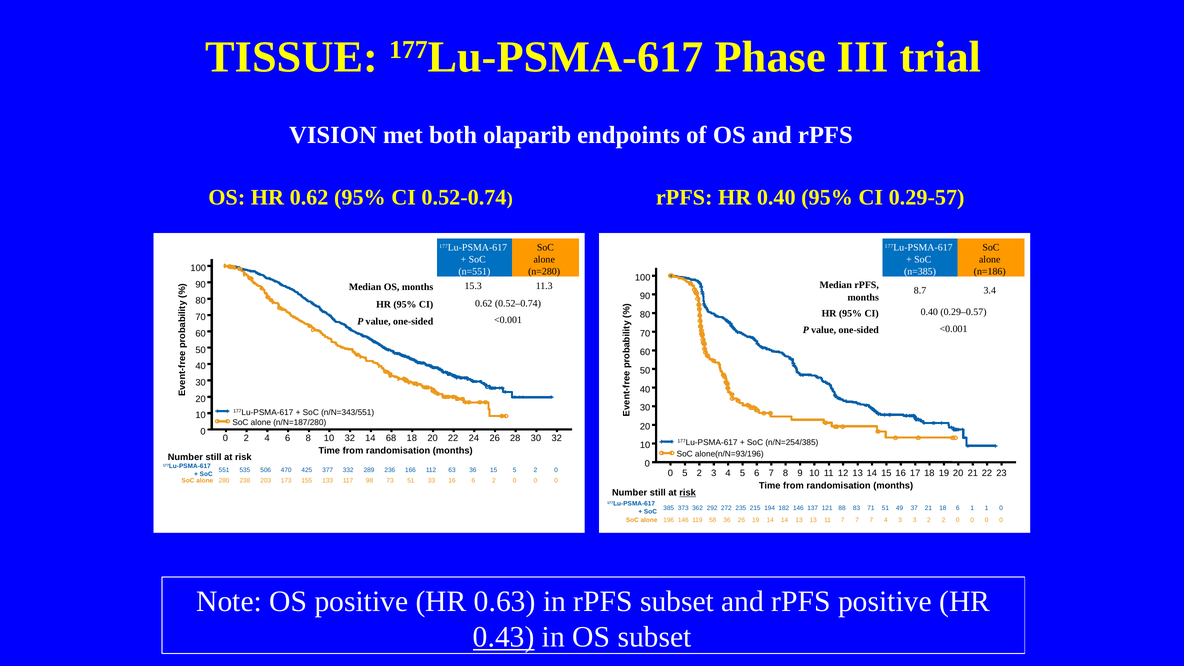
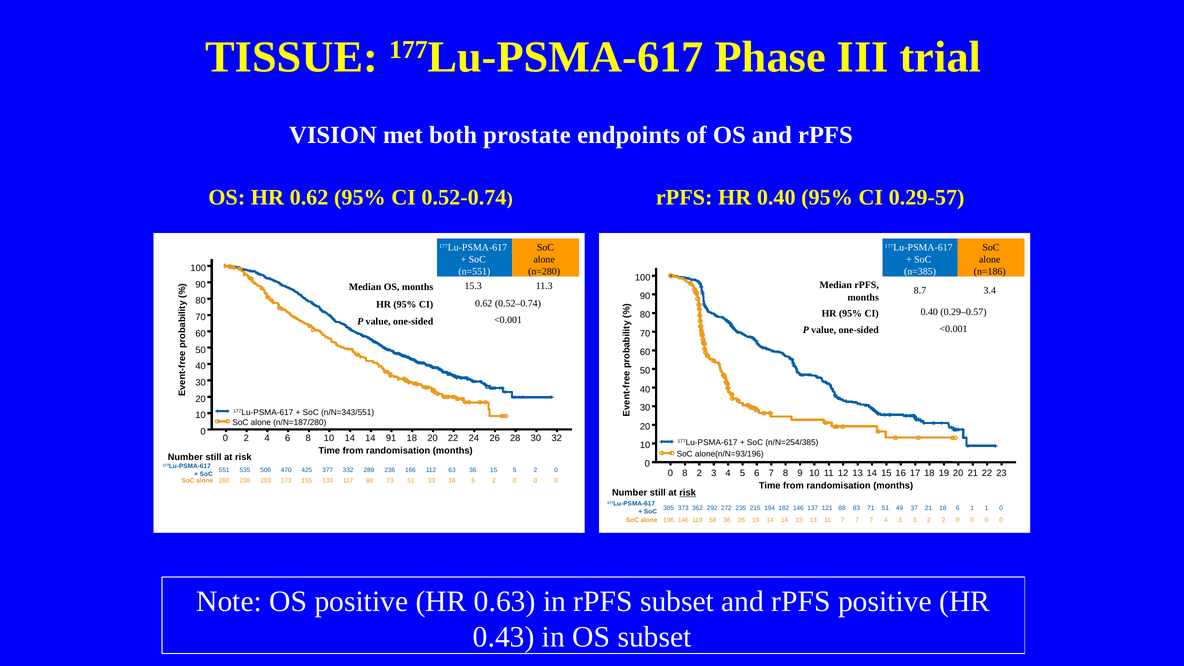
olaparib: olaparib -> prostate
10 32: 32 -> 14
68: 68 -> 91
0 5: 5 -> 8
0.43 underline: present -> none
